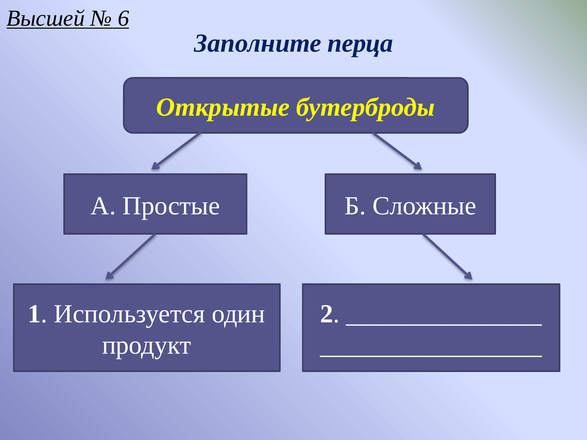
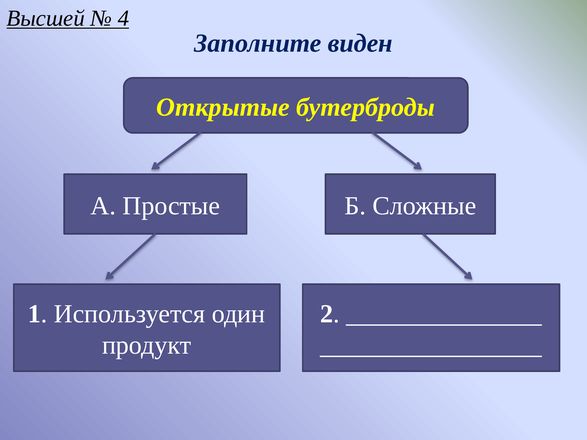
6: 6 -> 4
перца: перца -> виден
